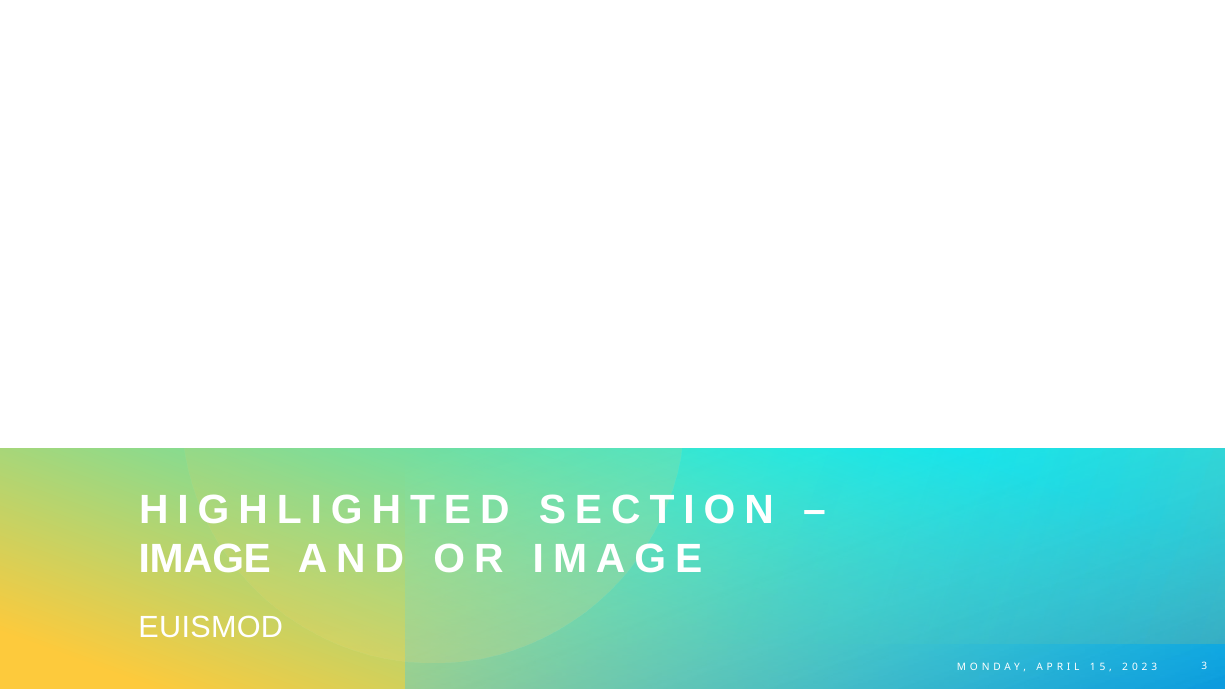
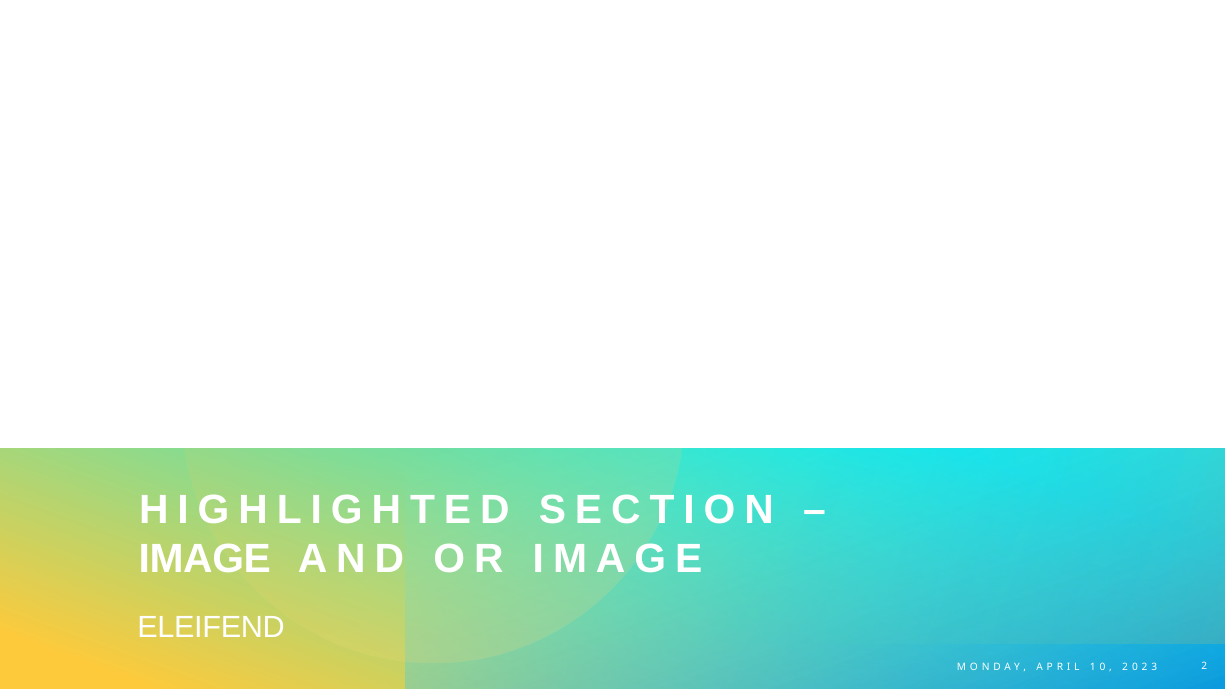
EUISMOD: EUISMOD -> ELEIFEND
5 at (1103, 667): 5 -> 0
3 at (1204, 666): 3 -> 2
